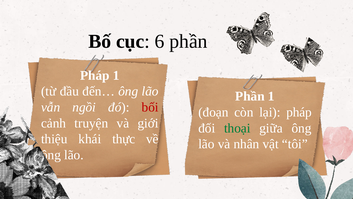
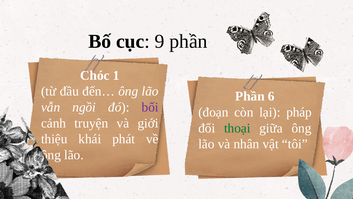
6: 6 -> 9
Pháp at (95, 75): Pháp -> Chóc
Phần 1: 1 -> 6
bối colour: red -> purple
thực: thực -> phát
